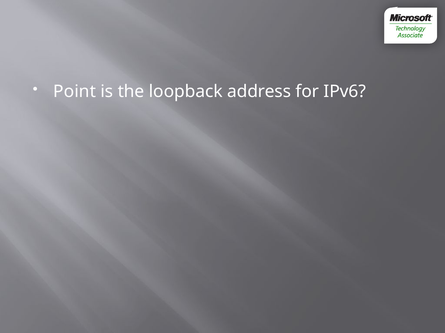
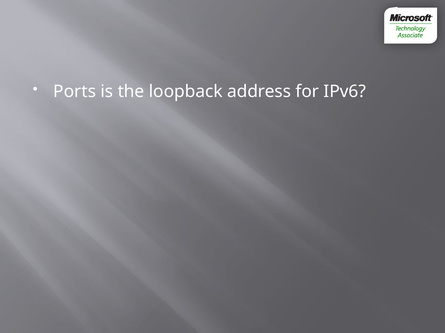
Point: Point -> Ports
